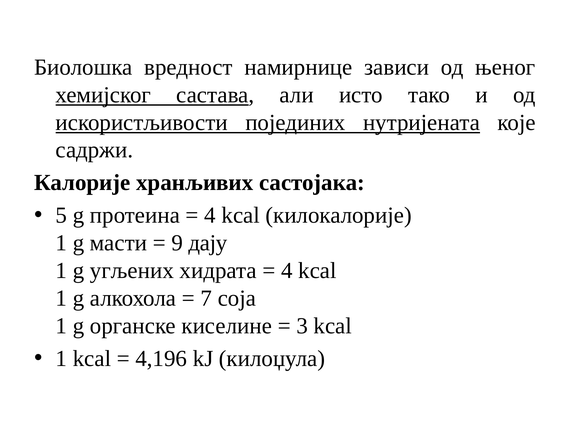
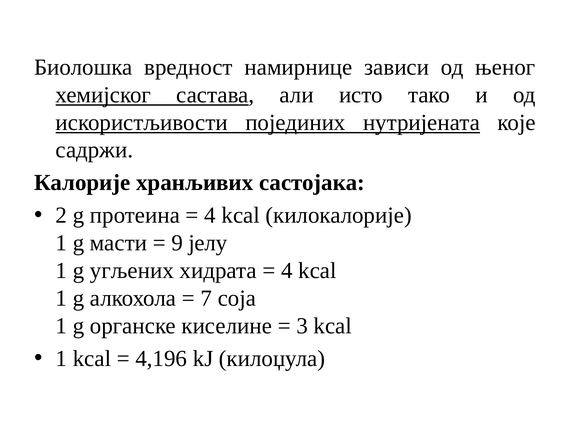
5: 5 -> 2
дају: дају -> јелу
